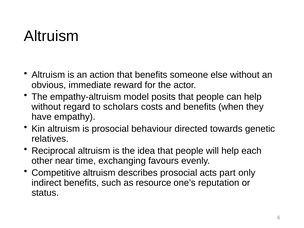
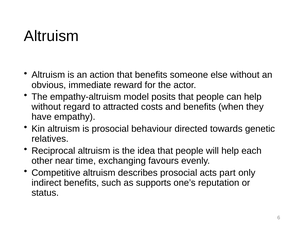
scholars: scholars -> attracted
resource: resource -> supports
